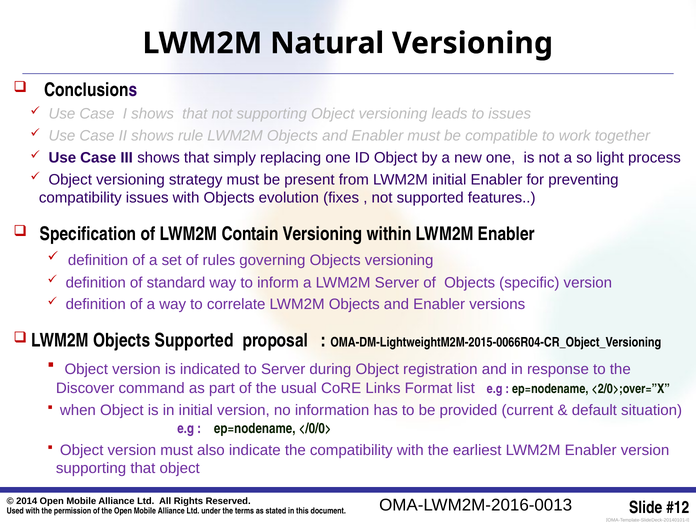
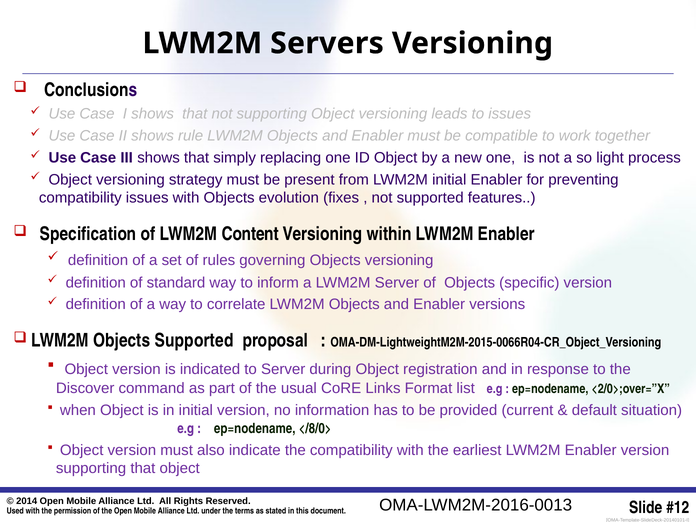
Natural: Natural -> Servers
Contain: Contain -> Content
</0/0>: </0/0> -> </8/0>
